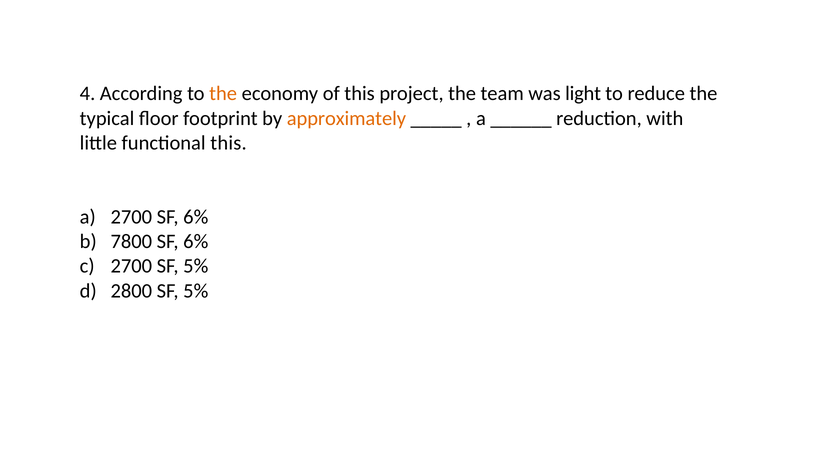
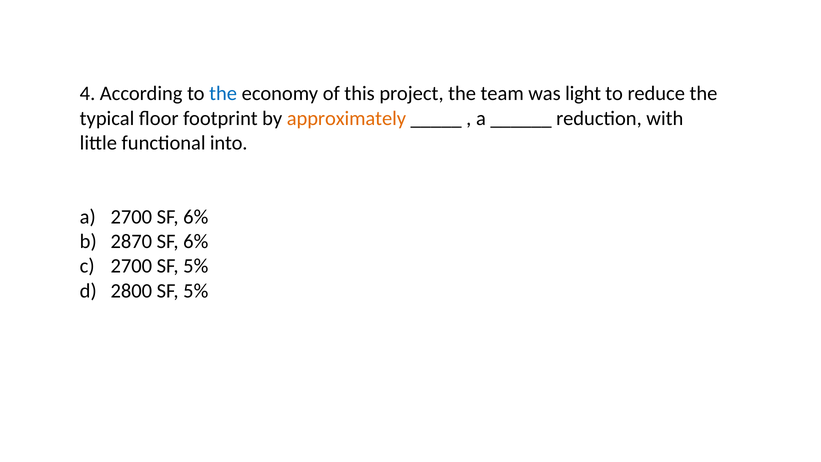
the at (223, 94) colour: orange -> blue
functional this: this -> into
7800: 7800 -> 2870
